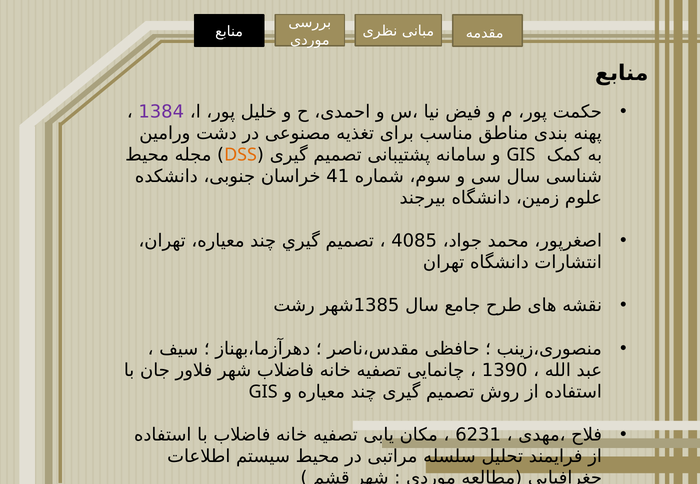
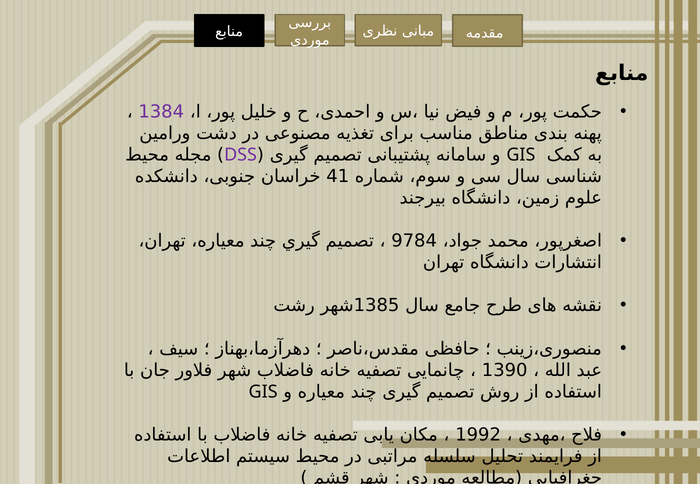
DSS colour: orange -> purple
4085: 4085 -> 9784
6231: 6231 -> 1992
